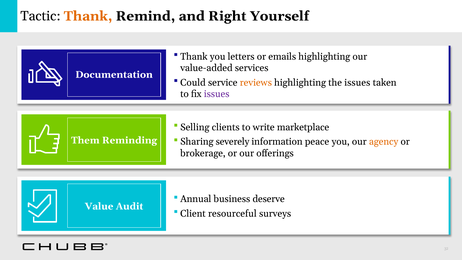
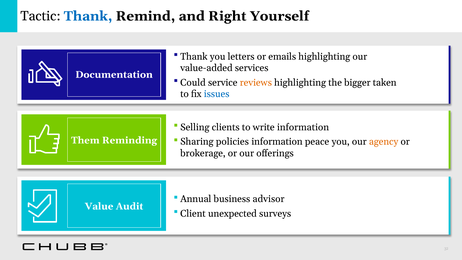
Thank at (88, 16) colour: orange -> blue
the issues: issues -> bigger
issues at (217, 94) colour: purple -> blue
write marketplace: marketplace -> information
severely: severely -> policies
deserve: deserve -> advisor
resourceful: resourceful -> unexpected
